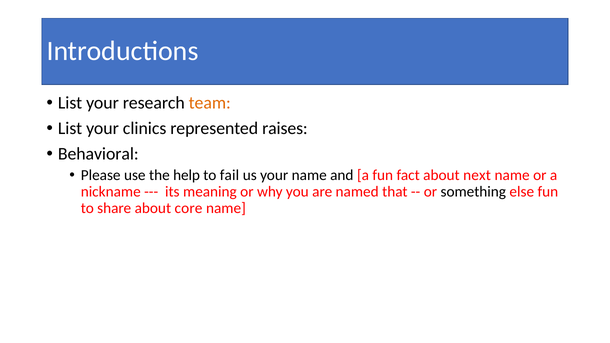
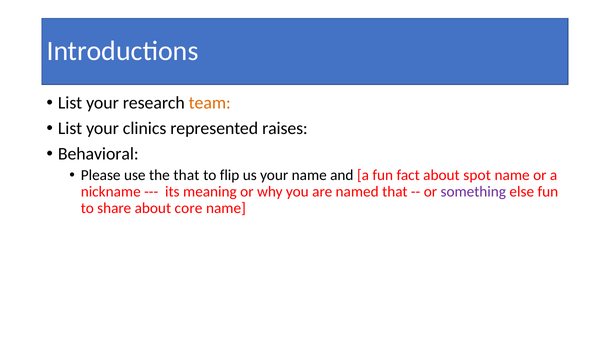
the help: help -> that
fail: fail -> flip
next: next -> spot
something colour: black -> purple
